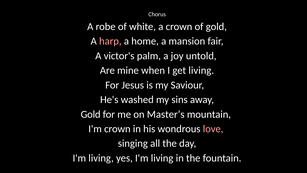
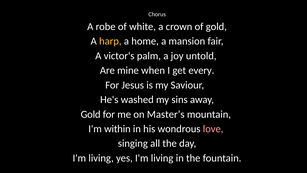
harp colour: pink -> yellow
get living: living -> every
I'm crown: crown -> within
